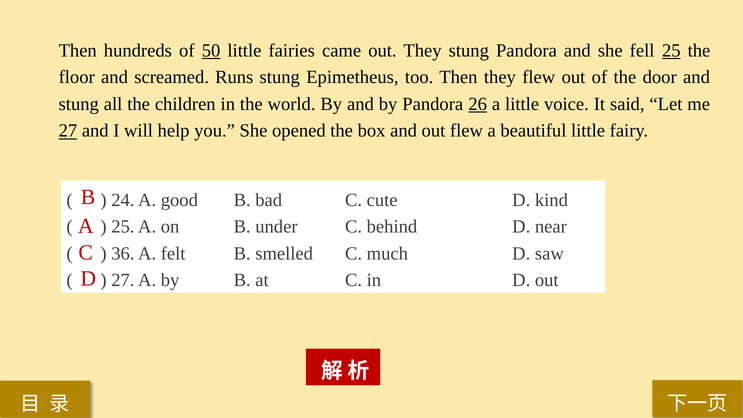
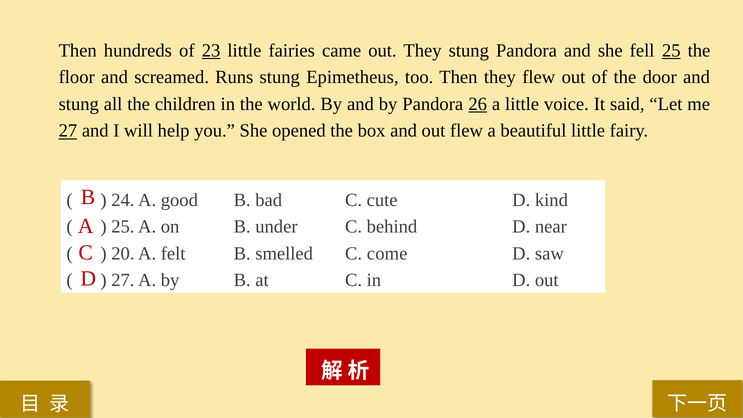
50: 50 -> 23
36: 36 -> 20
much: much -> come
